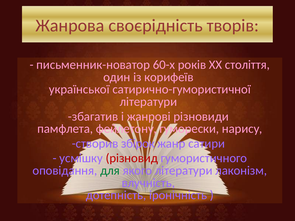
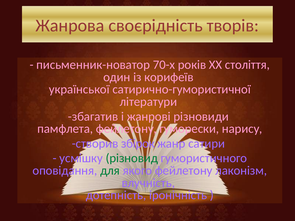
60-х: 60-х -> 70-х
рiзновид colour: red -> green
якого літератури: літератури -> фейлетону
